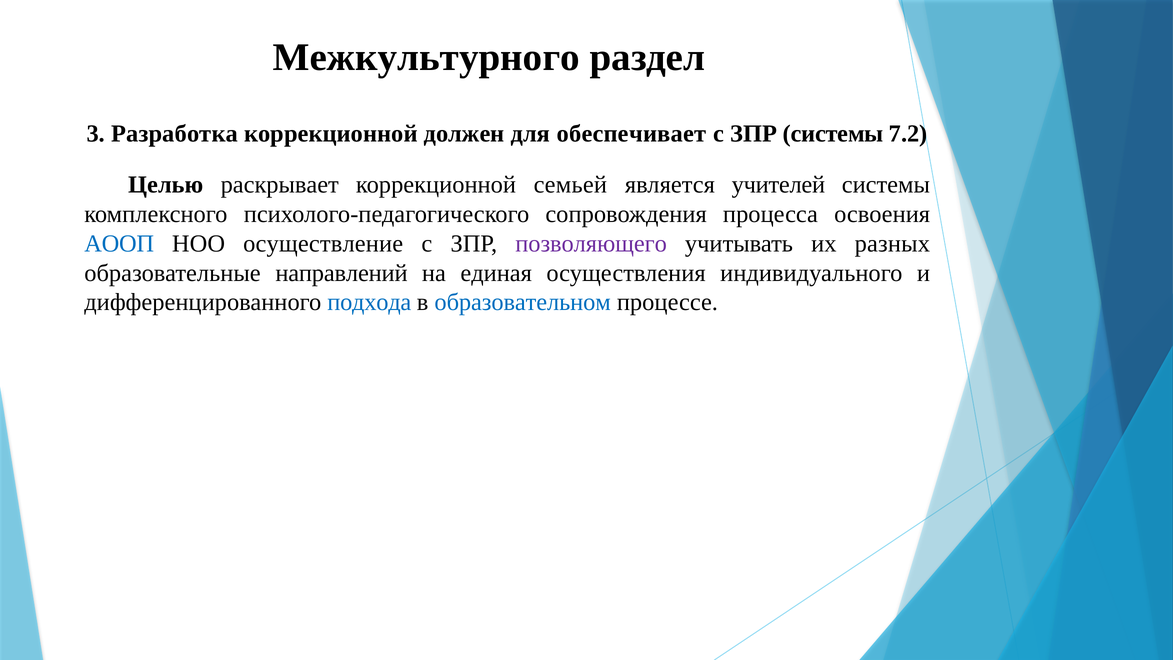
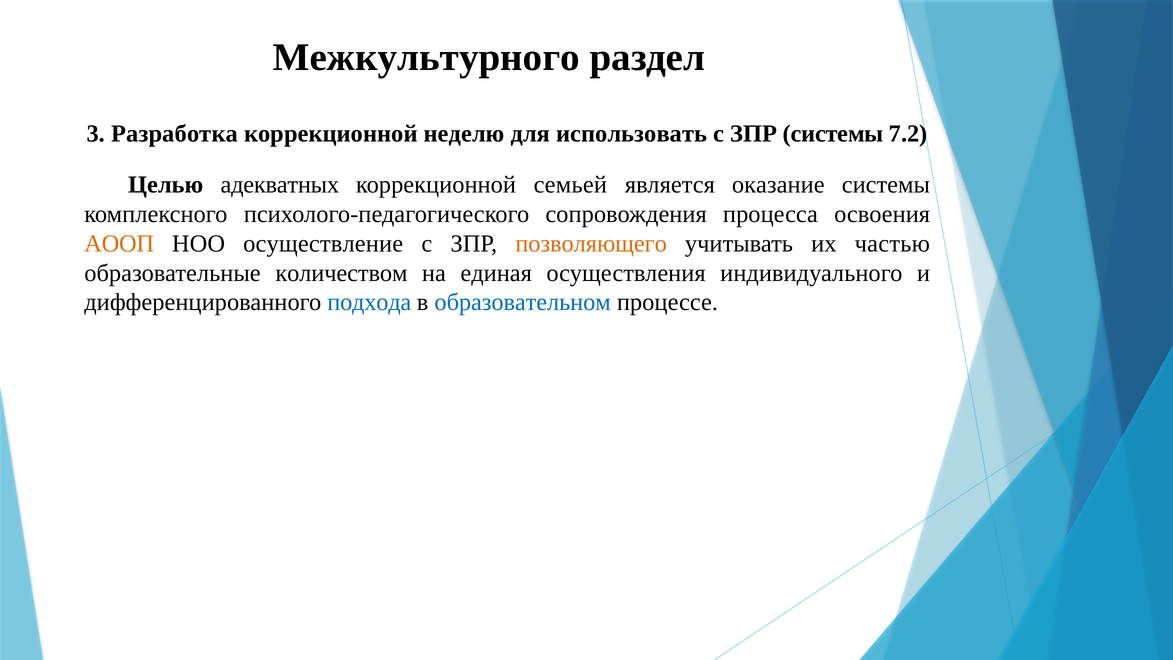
должен: должен -> неделю
обеспечивает: обеспечивает -> использовать
раскрывает: раскрывает -> адекватных
учителей: учителей -> оказание
АООП colour: blue -> orange
позволяющего colour: purple -> orange
разных: разных -> частью
направлений: направлений -> количеством
